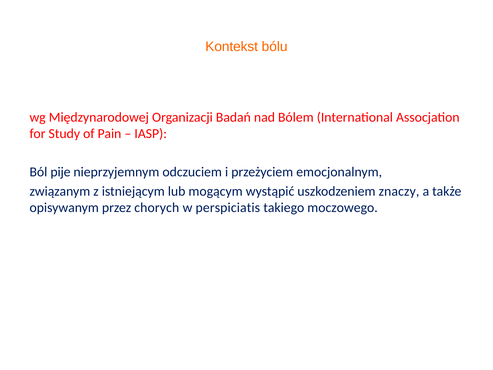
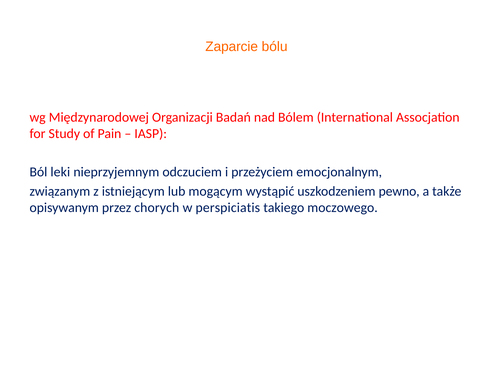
Kontekst: Kontekst -> Zaparcie
pije: pije -> leki
znaczy: znaczy -> pewno
